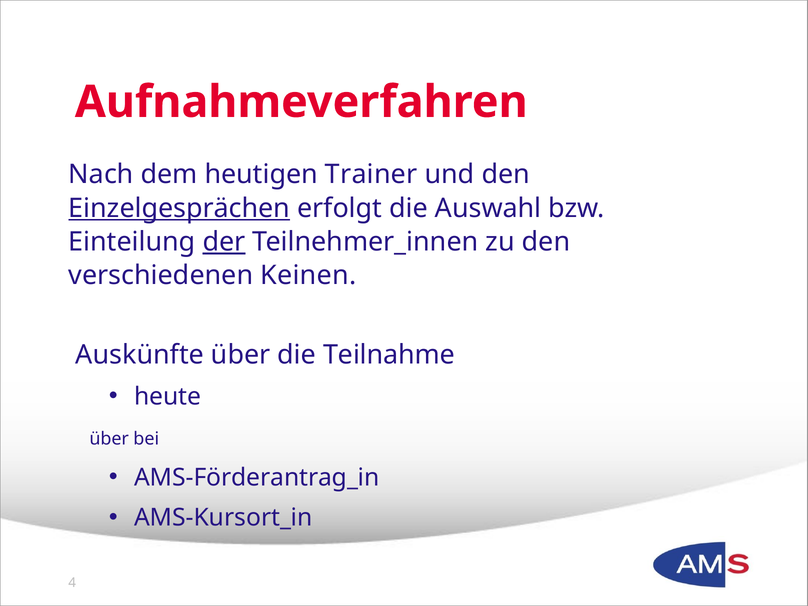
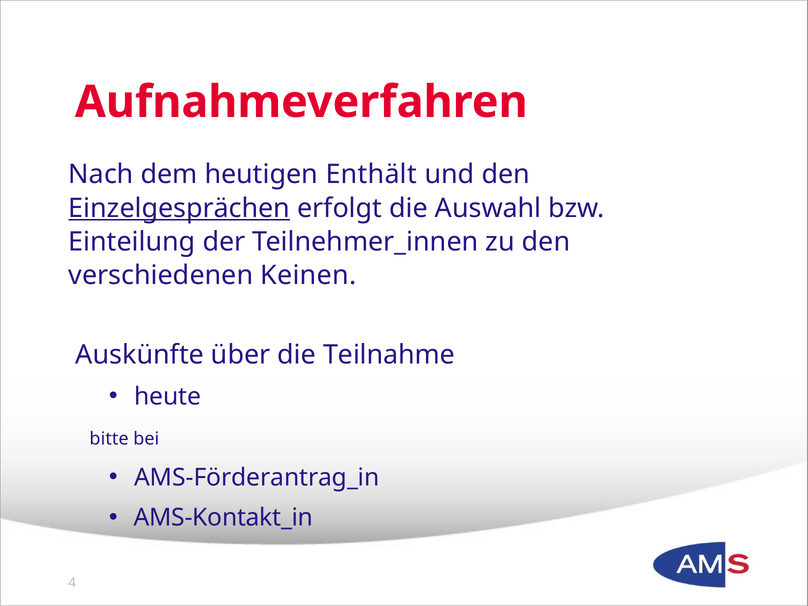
Trainer: Trainer -> Enthält
der underline: present -> none
über at (109, 439): über -> bitte
AMS-Kursort_in: AMS-Kursort_in -> AMS-Kontakt_in
